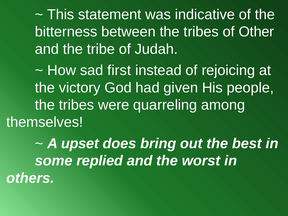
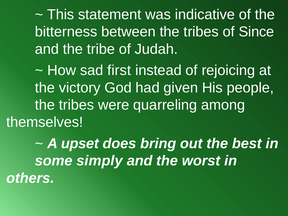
Other: Other -> Since
replied: replied -> simply
